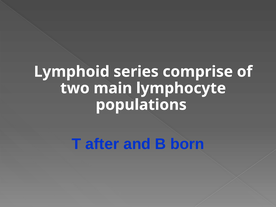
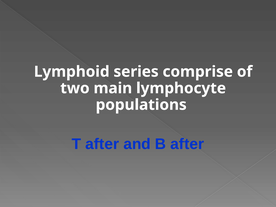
B born: born -> after
